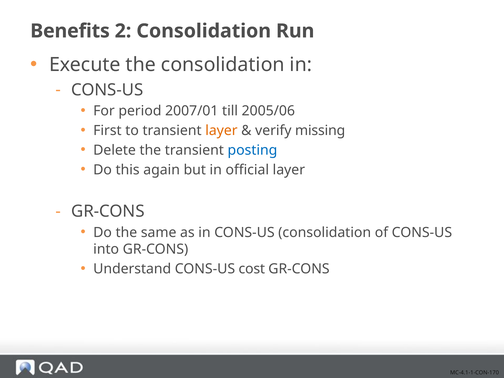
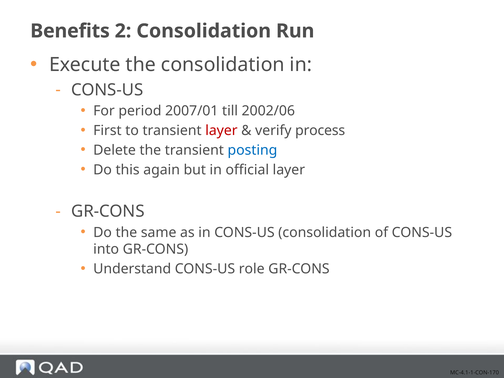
2005/06: 2005/06 -> 2002/06
layer at (221, 131) colour: orange -> red
missing: missing -> process
cost: cost -> role
